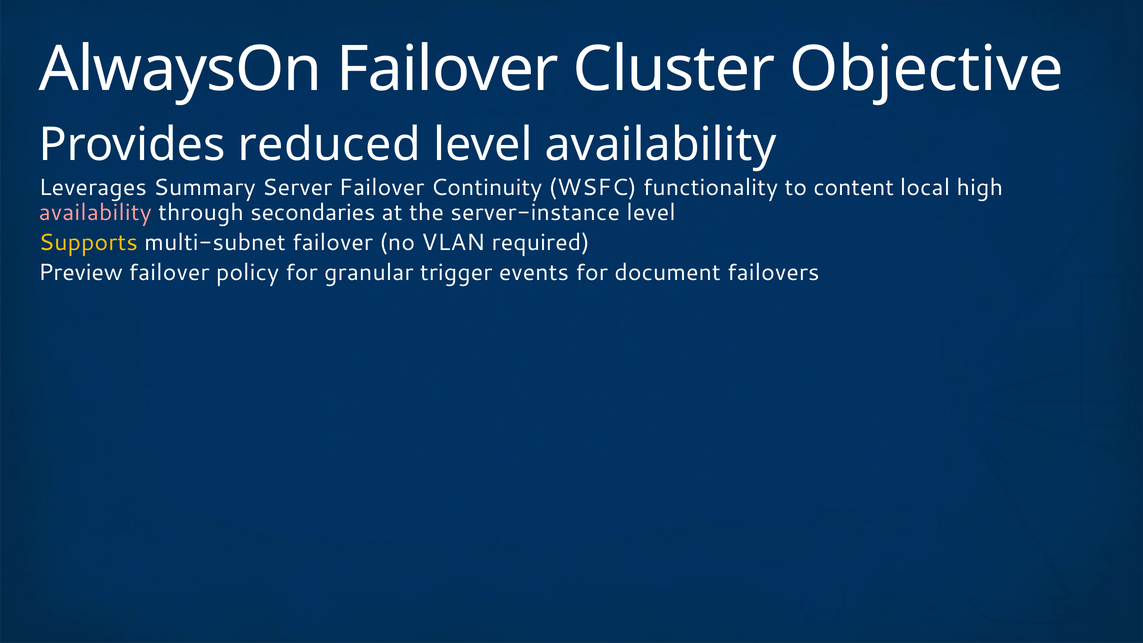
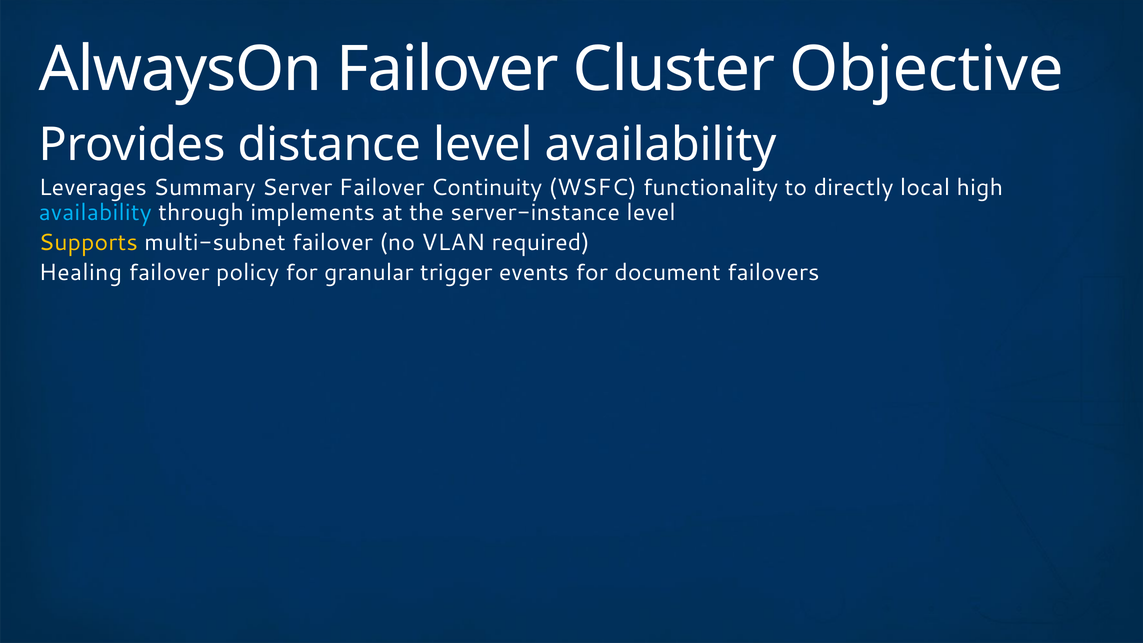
reduced: reduced -> distance
content: content -> directly
availability at (95, 213) colour: pink -> light blue
secondaries: secondaries -> implements
Preview: Preview -> Healing
